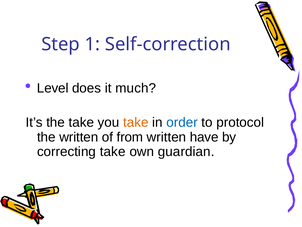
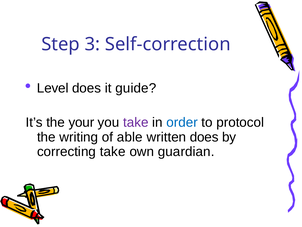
1: 1 -> 3
much: much -> guide
the take: take -> your
take at (136, 122) colour: orange -> purple
the written: written -> writing
from: from -> able
written have: have -> does
